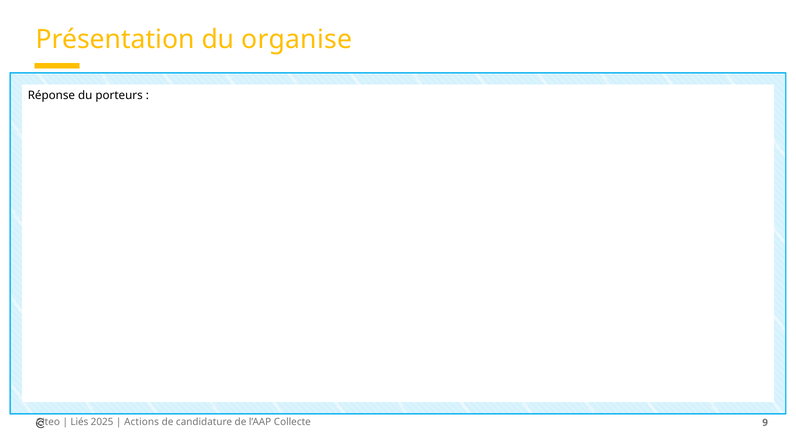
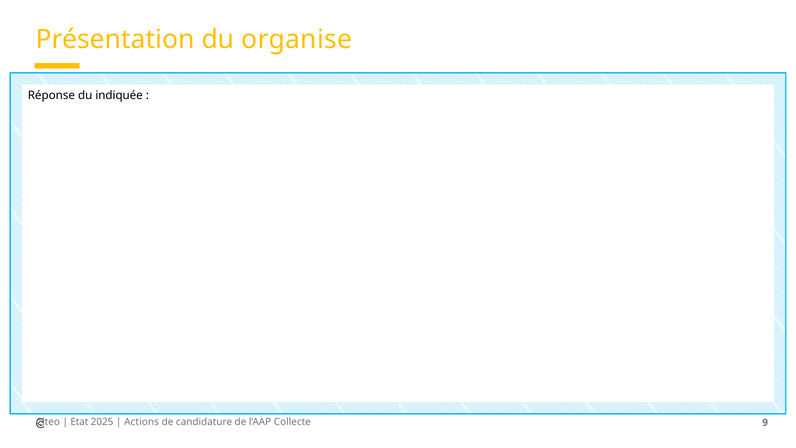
porteurs: porteurs -> indiquée
Liés: Liés -> Etat
